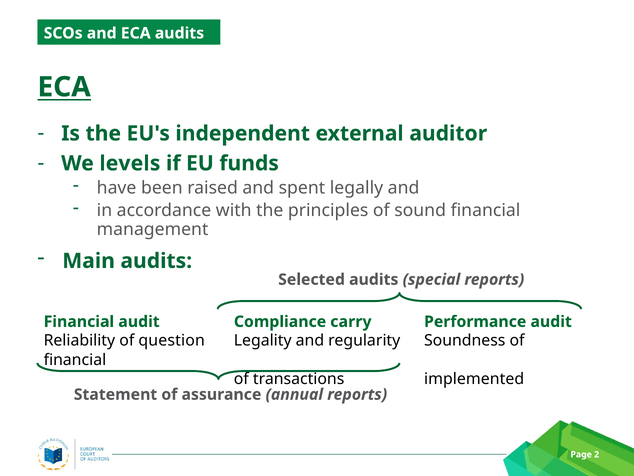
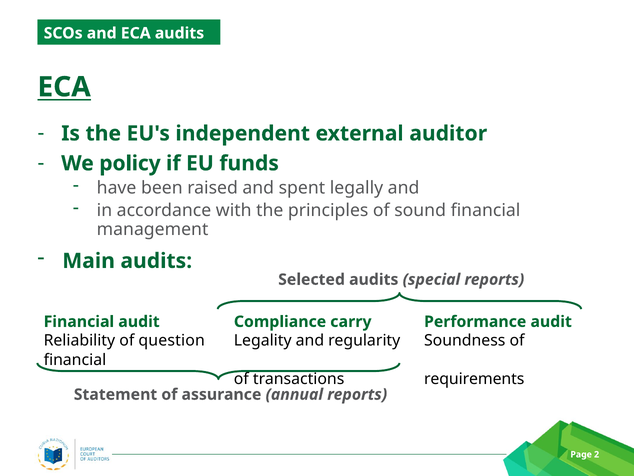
levels: levels -> policy
implemented: implemented -> requirements
